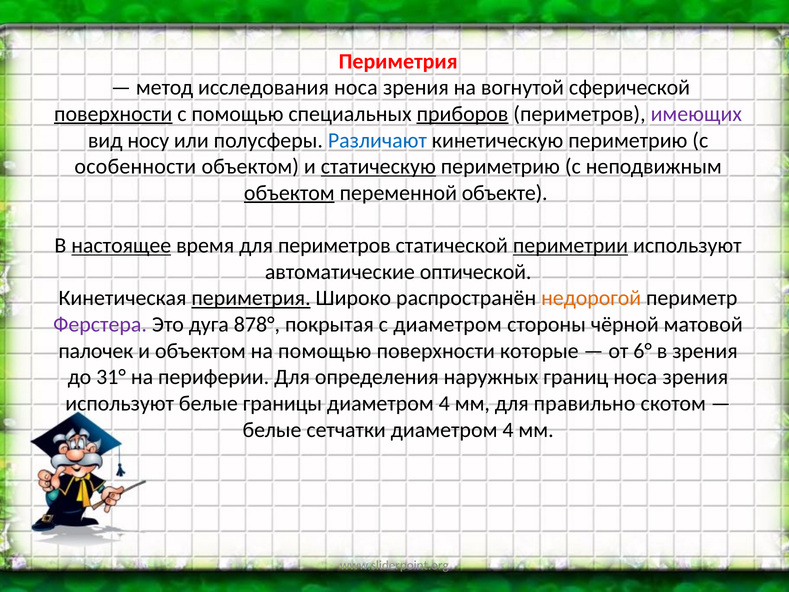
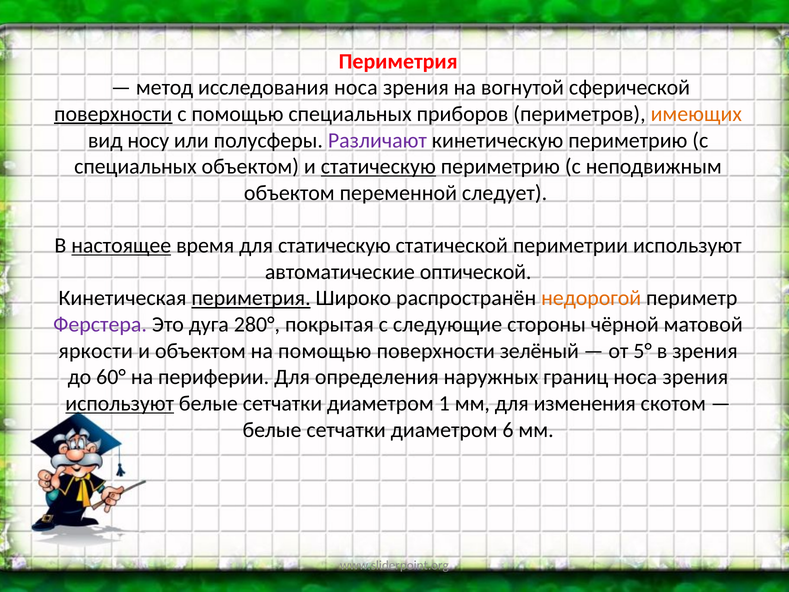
приборов underline: present -> none
имеющих colour: purple -> orange
Различают colour: blue -> purple
особенности at (135, 167): особенности -> специальных
объектом at (289, 193) underline: present -> none
объекте: объекте -> следует
для периметров: периметров -> статическую
периметрии underline: present -> none
878°: 878° -> 280°
с диаметром: диаметром -> следующие
палочек: палочек -> яркости
которые: которые -> зелёный
6°: 6° -> 5°
31°: 31° -> 60°
используют at (120, 403) underline: none -> present
границы at (282, 403): границы -> сетчатки
4 at (444, 403): 4 -> 1
правильно: правильно -> изменения
4 at (508, 430): 4 -> 6
